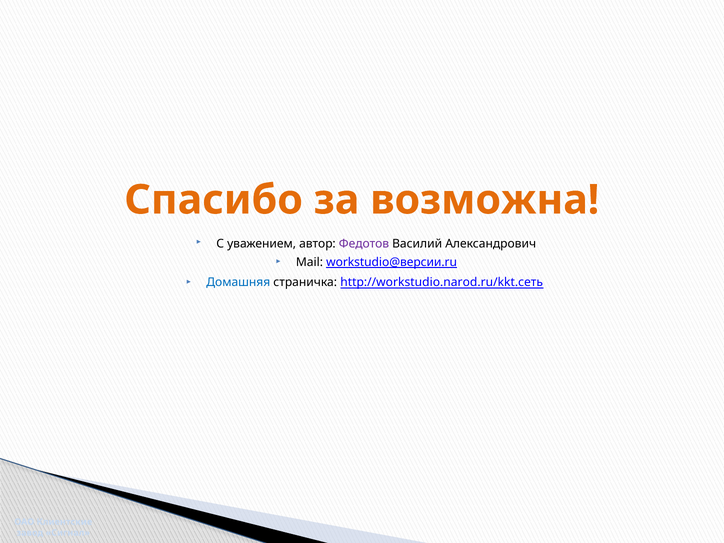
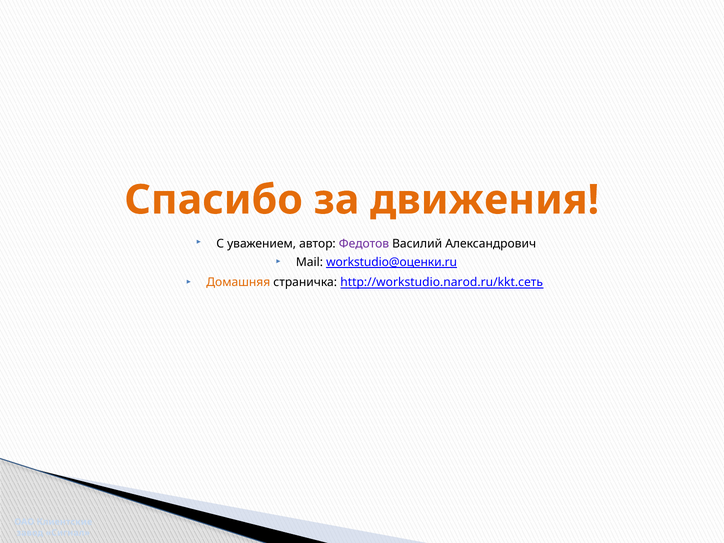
возможна: возможна -> движения
workstudio@версии.ru: workstudio@версии.ru -> workstudio@оценки.ru
Домашняя colour: blue -> orange
